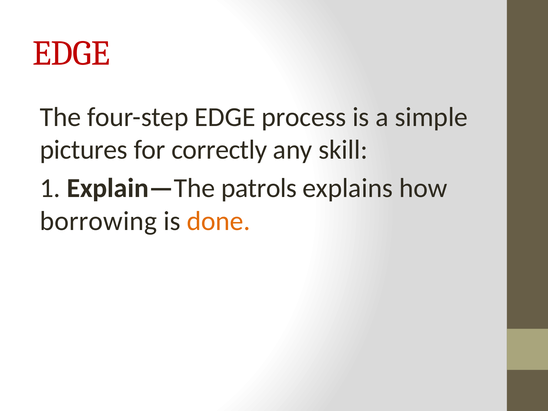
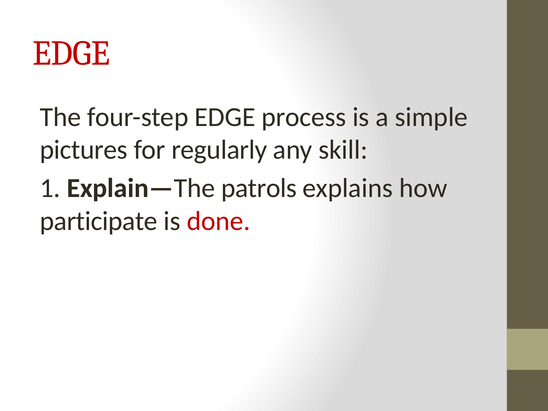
correctly: correctly -> regularly
borrowing: borrowing -> participate
done colour: orange -> red
